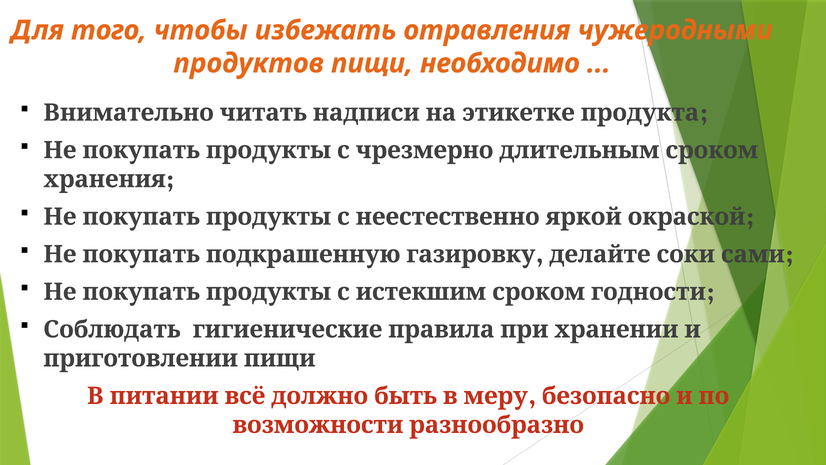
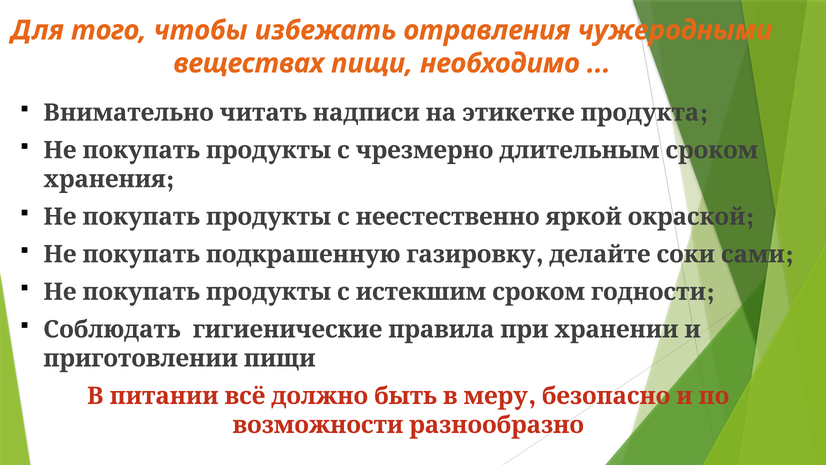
продуктов: продуктов -> веществах
